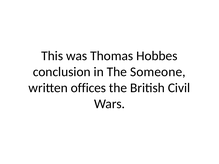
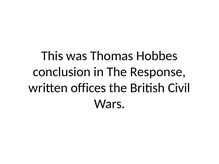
Someone: Someone -> Response
